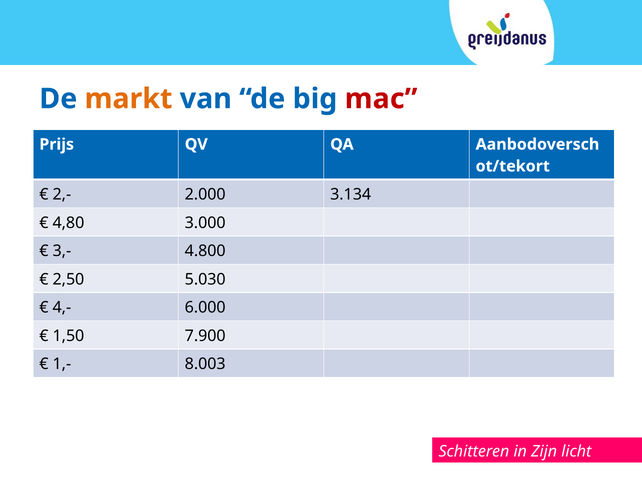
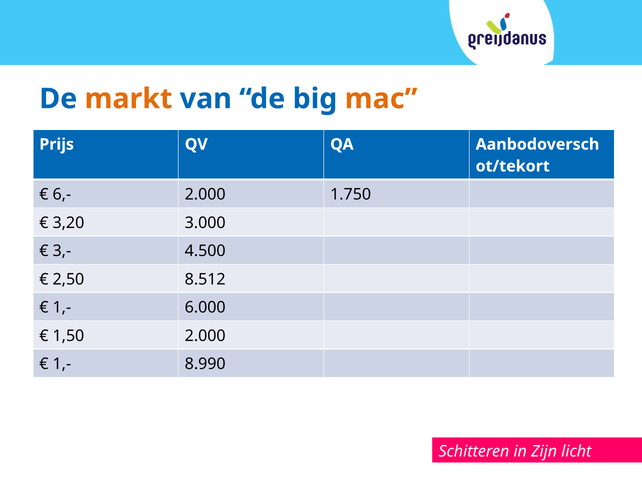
mac colour: red -> orange
2,-: 2,- -> 6,-
3.134: 3.134 -> 1.750
4,80: 4,80 -> 3,20
4.800: 4.800 -> 4.500
5.030: 5.030 -> 8.512
4,- at (62, 308): 4,- -> 1,-
1,50 7.900: 7.900 -> 2.000
8.003: 8.003 -> 8.990
